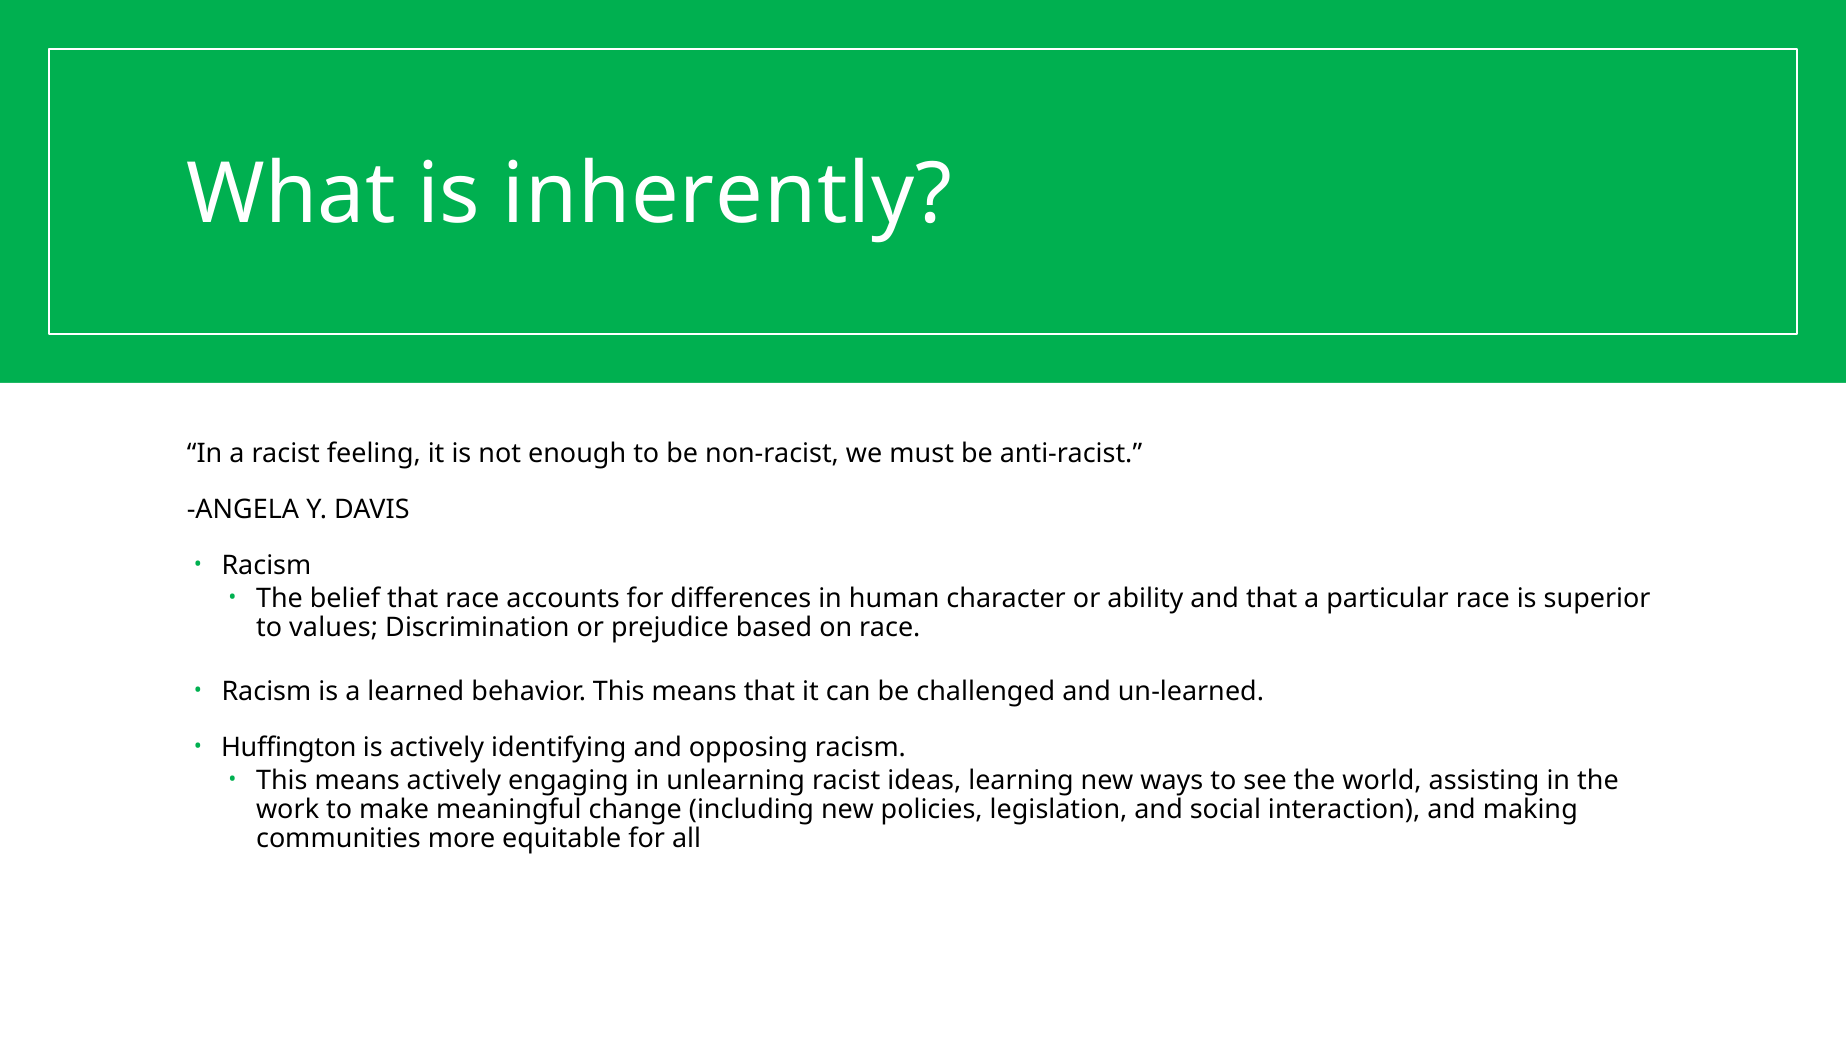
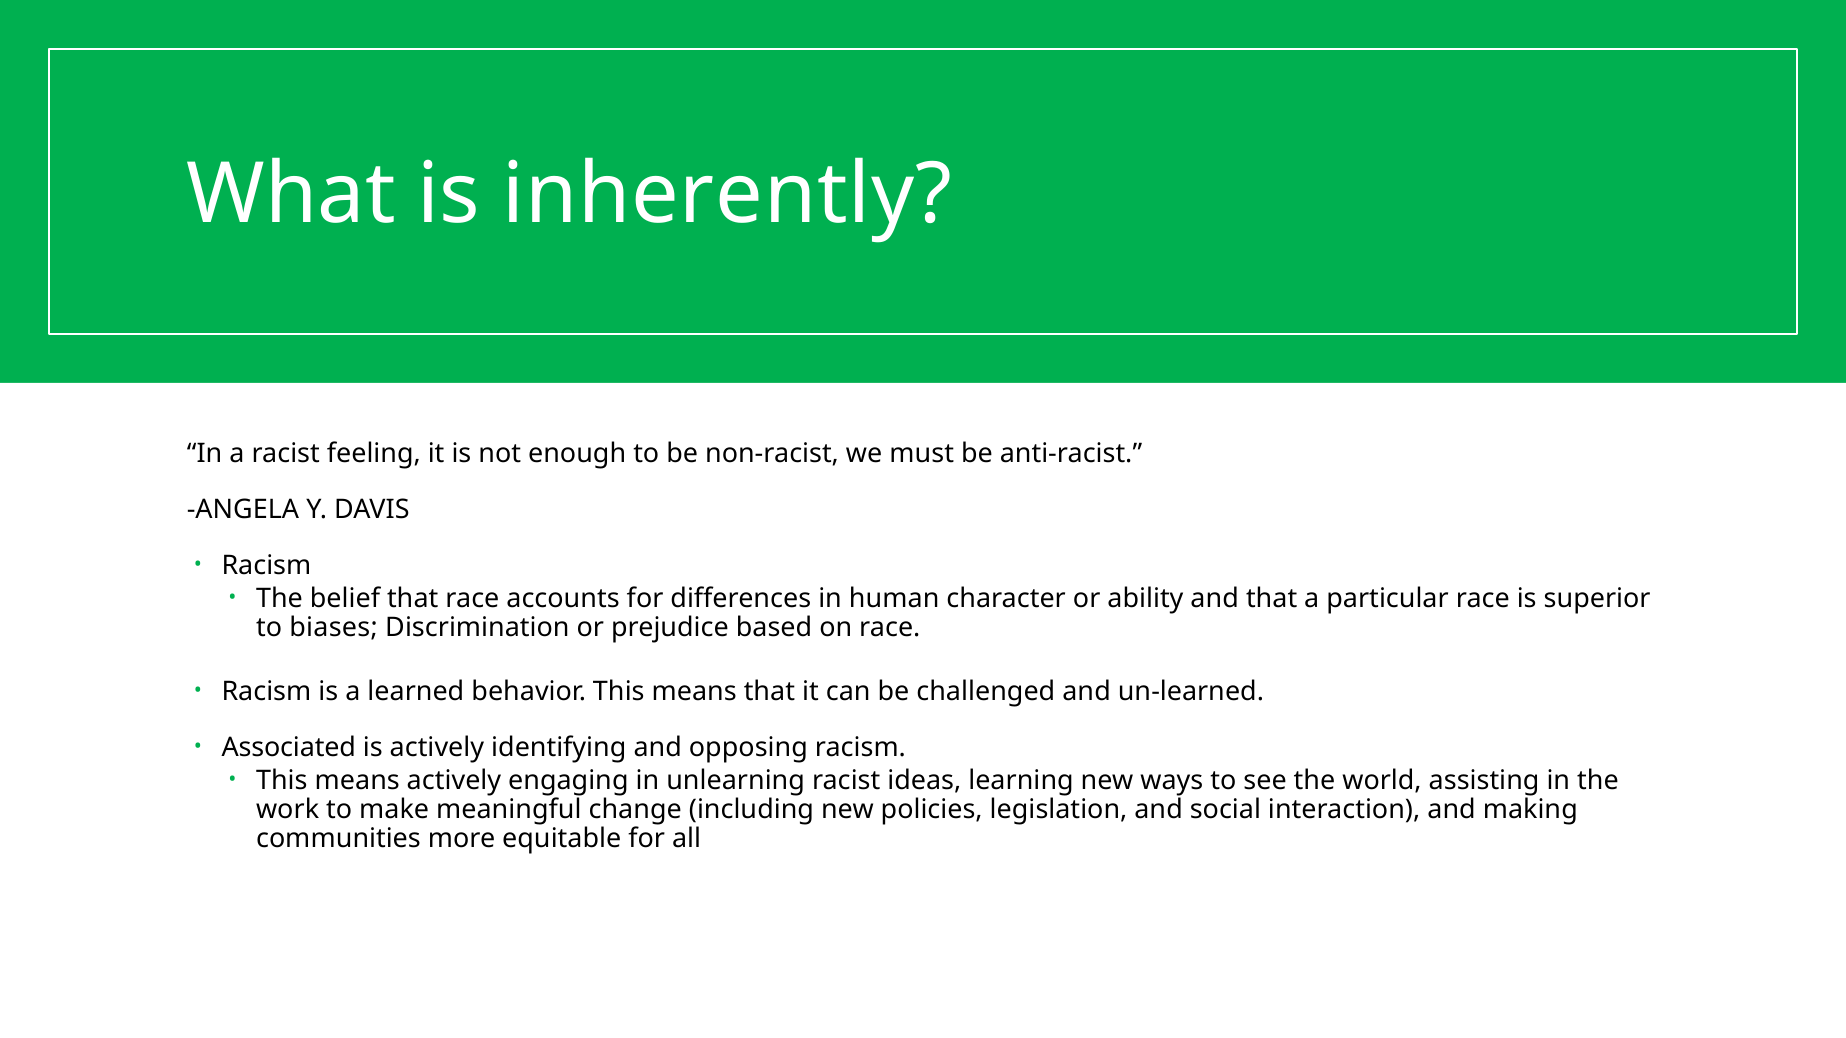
values: values -> biases
Huffington: Huffington -> Associated
